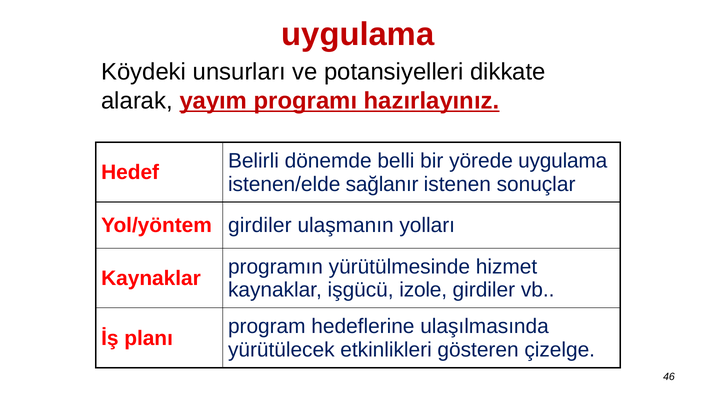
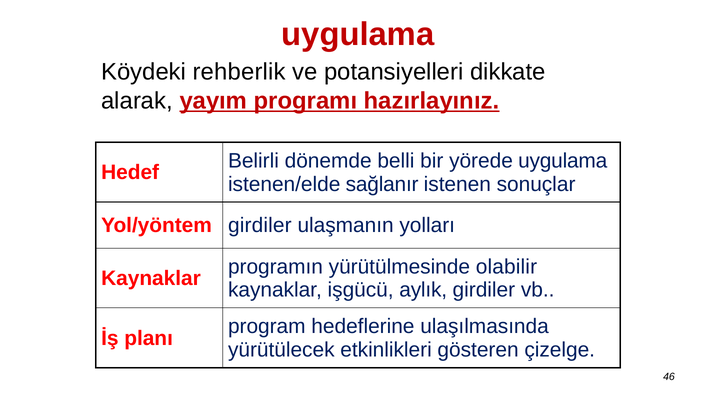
unsurları: unsurları -> rehberlik
hizmet: hizmet -> olabilir
izole: izole -> aylık
